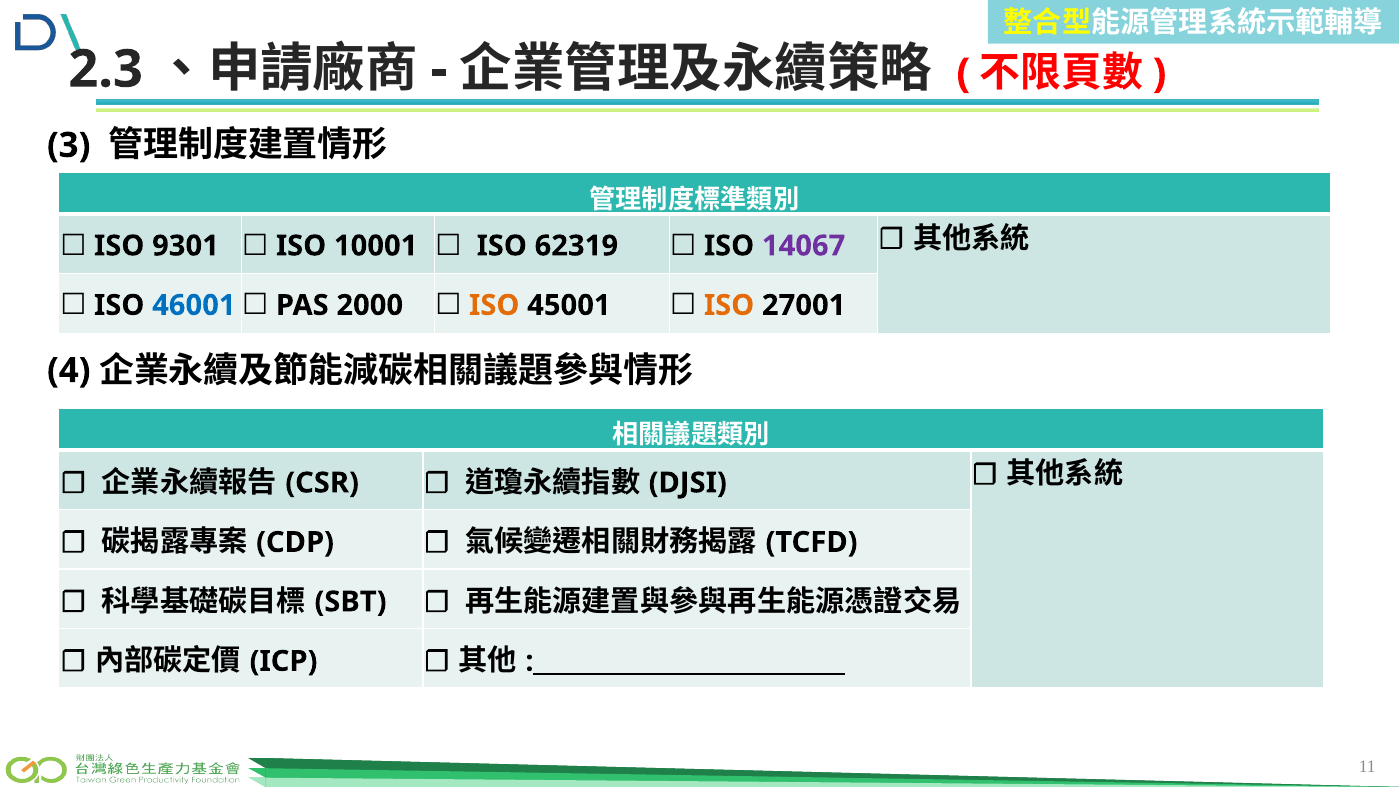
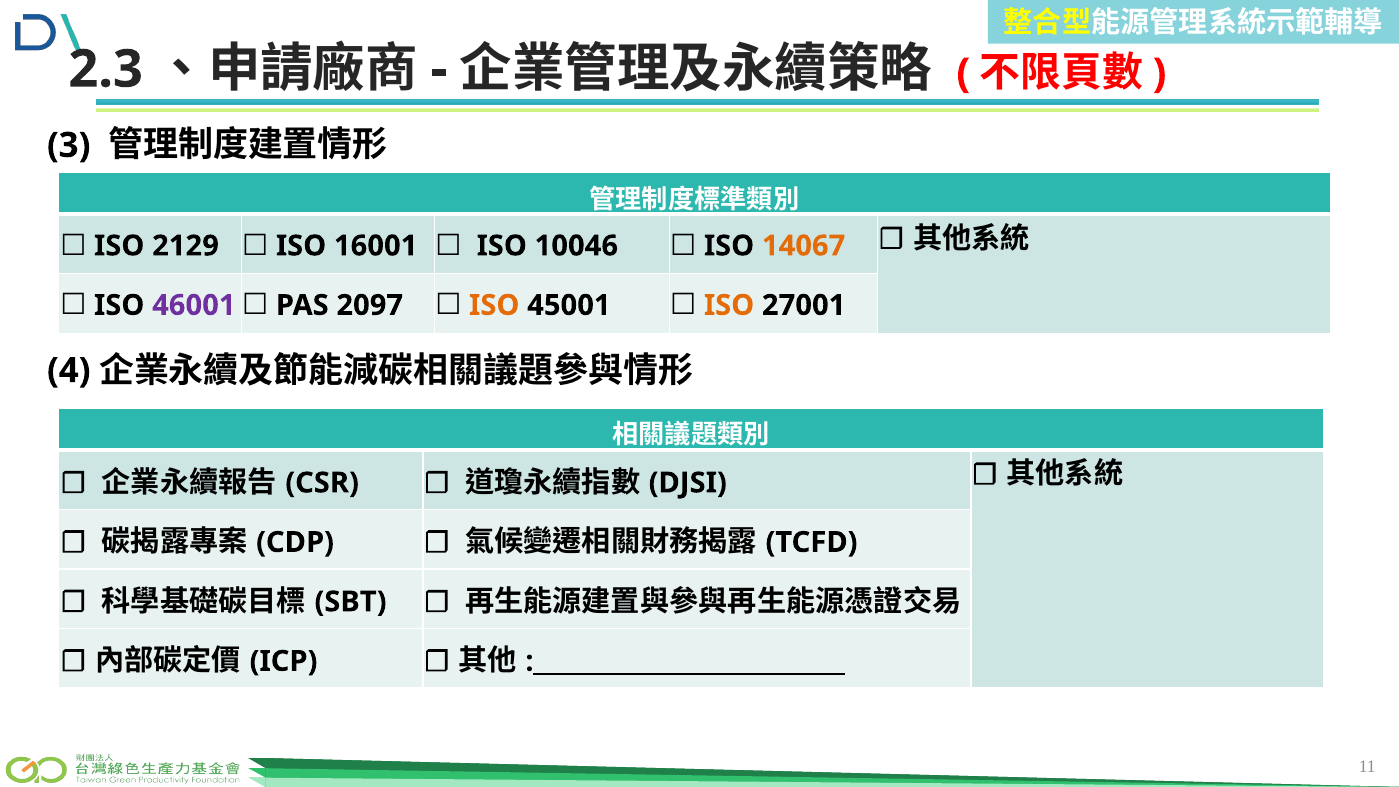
9301: 9301 -> 2129
10001: 10001 -> 16001
62319: 62319 -> 10046
14067 colour: purple -> orange
46001 colour: blue -> purple
2000: 2000 -> 2097
